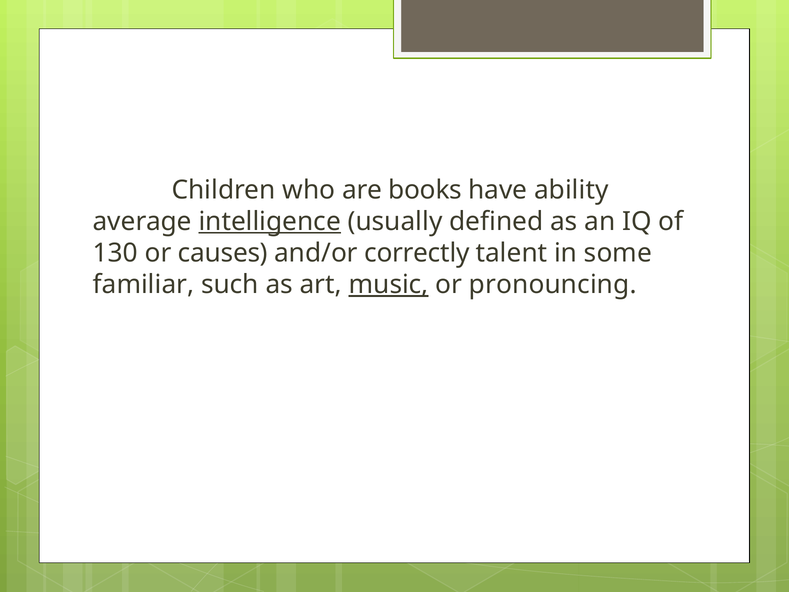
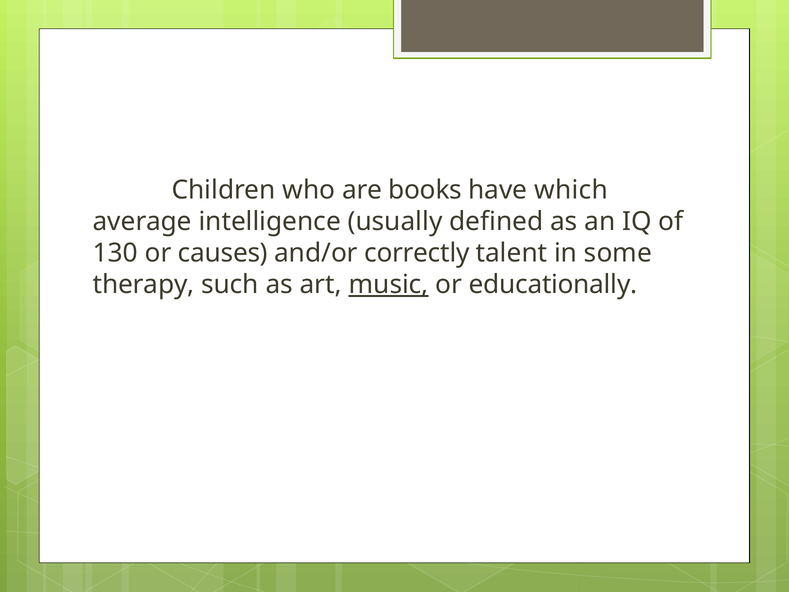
ability: ability -> which
intelligence underline: present -> none
familiar: familiar -> therapy
pronouncing: pronouncing -> educationally
